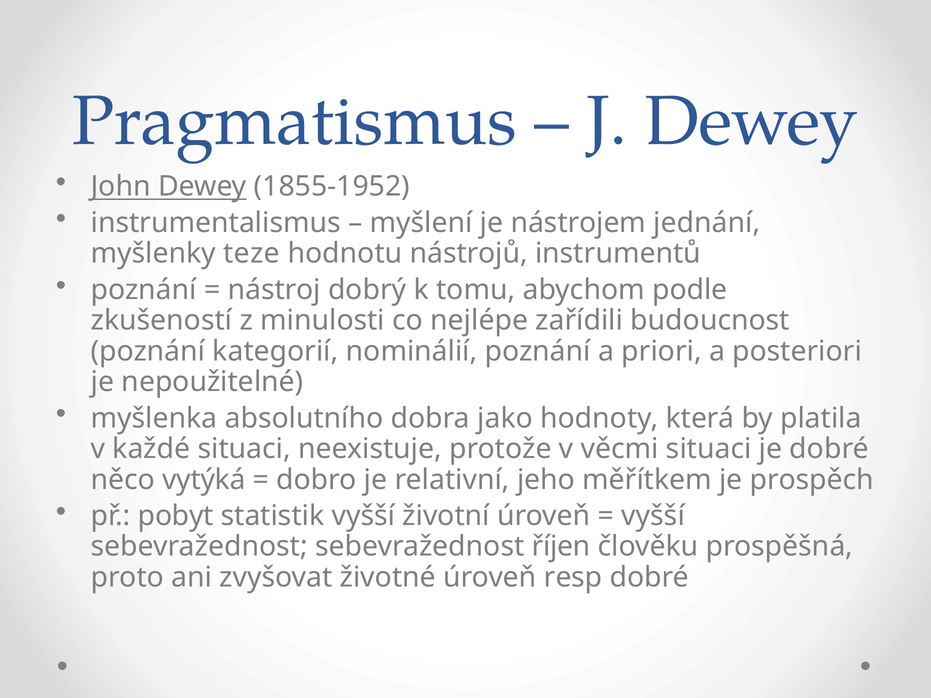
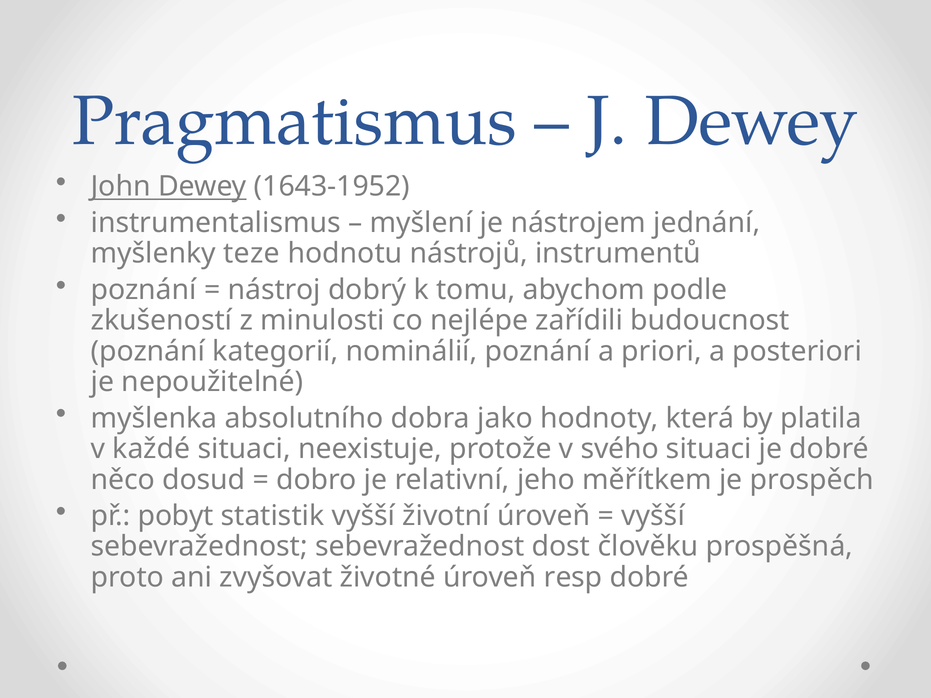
1855-1952: 1855-1952 -> 1643-1952
věcmi: věcmi -> svého
vytýká: vytýká -> dosud
říjen: říjen -> dost
